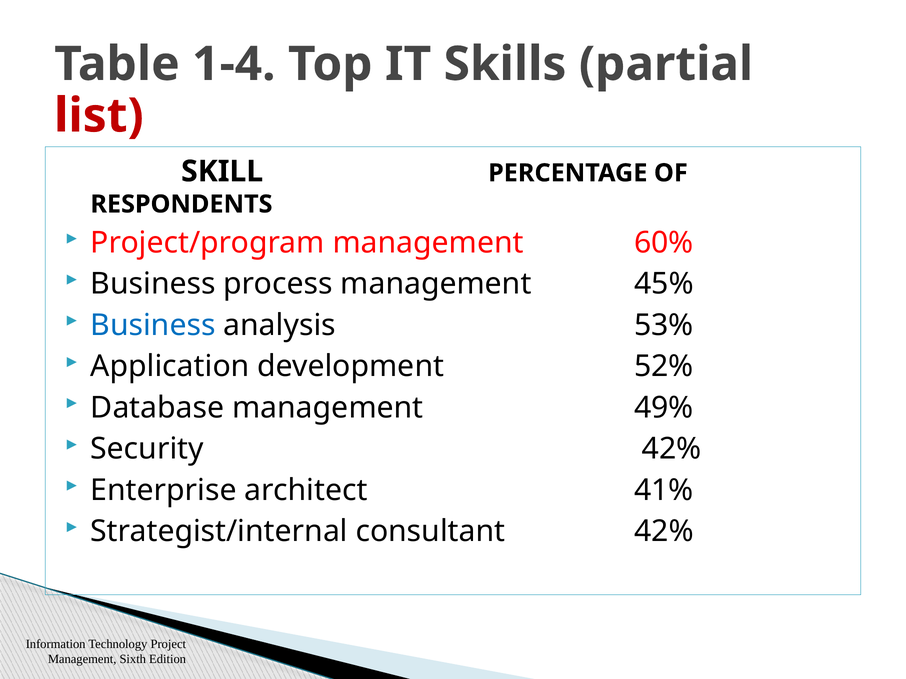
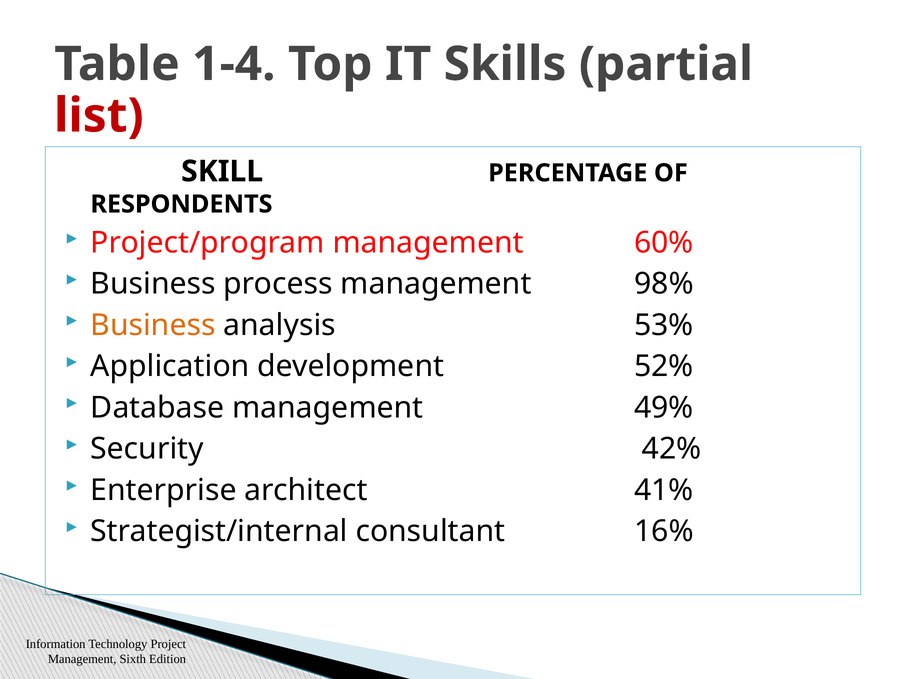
45%: 45% -> 98%
Business at (153, 325) colour: blue -> orange
consultant 42%: 42% -> 16%
